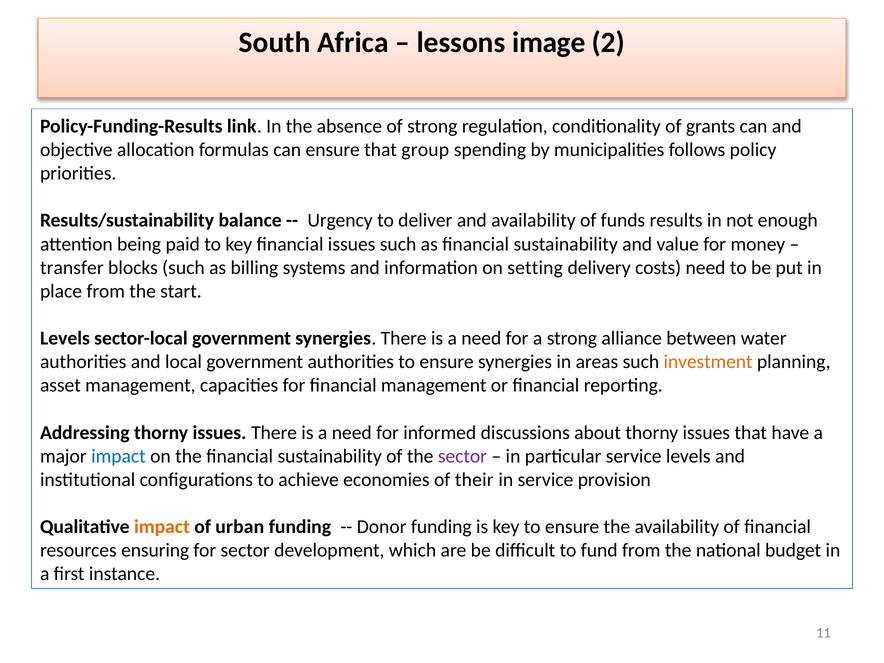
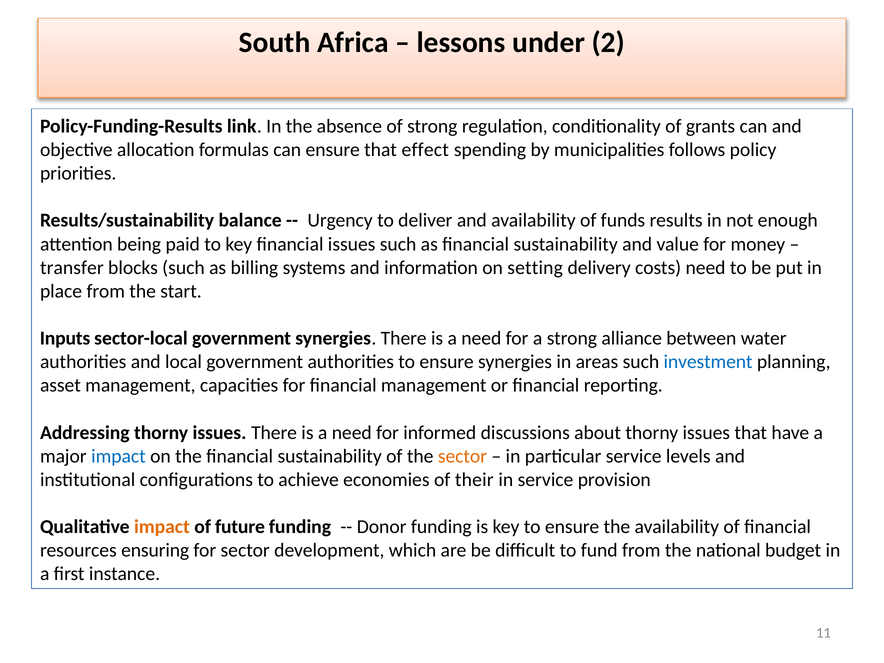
image: image -> under
group: group -> effect
Levels at (65, 338): Levels -> Inputs
investment colour: orange -> blue
sector at (462, 456) colour: purple -> orange
urban: urban -> future
